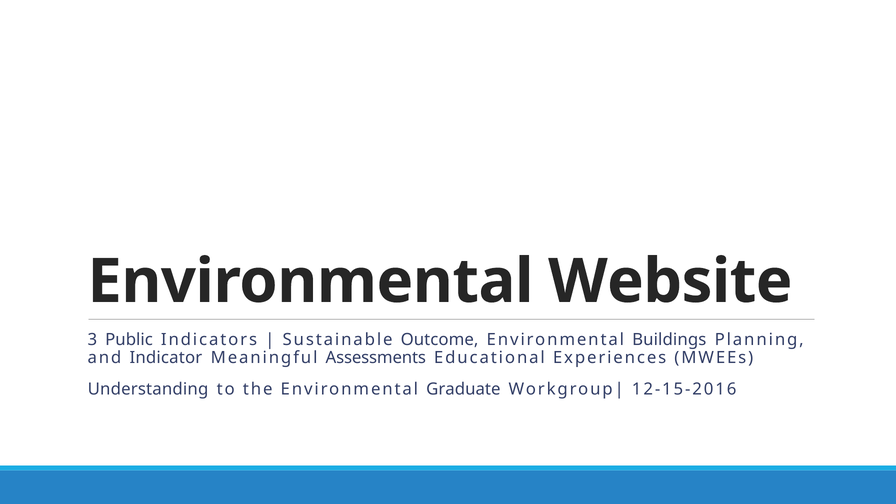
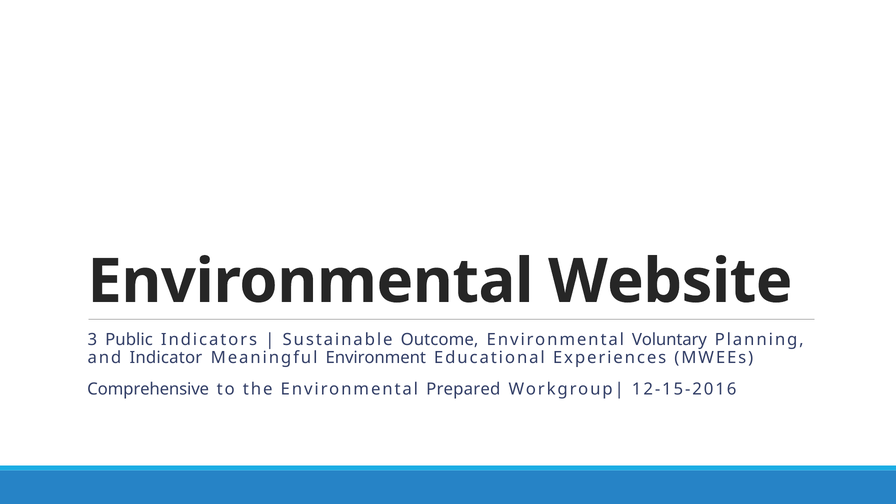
Buildings: Buildings -> Voluntary
Assessments: Assessments -> Environment
Understanding: Understanding -> Comprehensive
Graduate: Graduate -> Prepared
